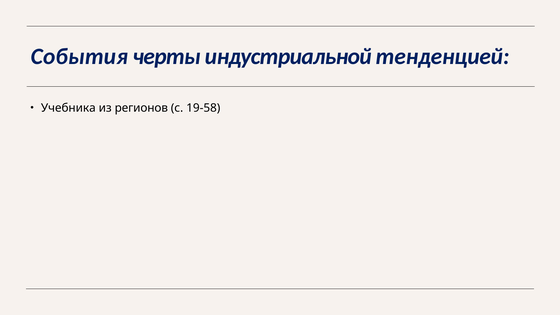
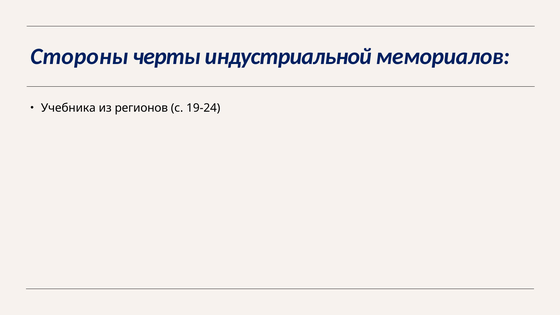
События: События -> Стороны
тенденцией: тенденцией -> мемориалов
19-58: 19-58 -> 19-24
